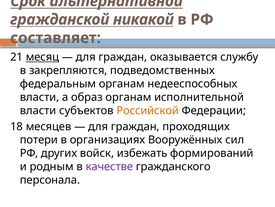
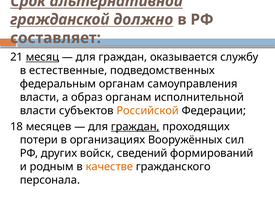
никакой: никакой -> должно
закрепляются: закрепляются -> естественные
недееспособных: недееспособных -> самоуправления
граждан at (135, 126) underline: none -> present
избежать: избежать -> сведений
качестве colour: purple -> orange
